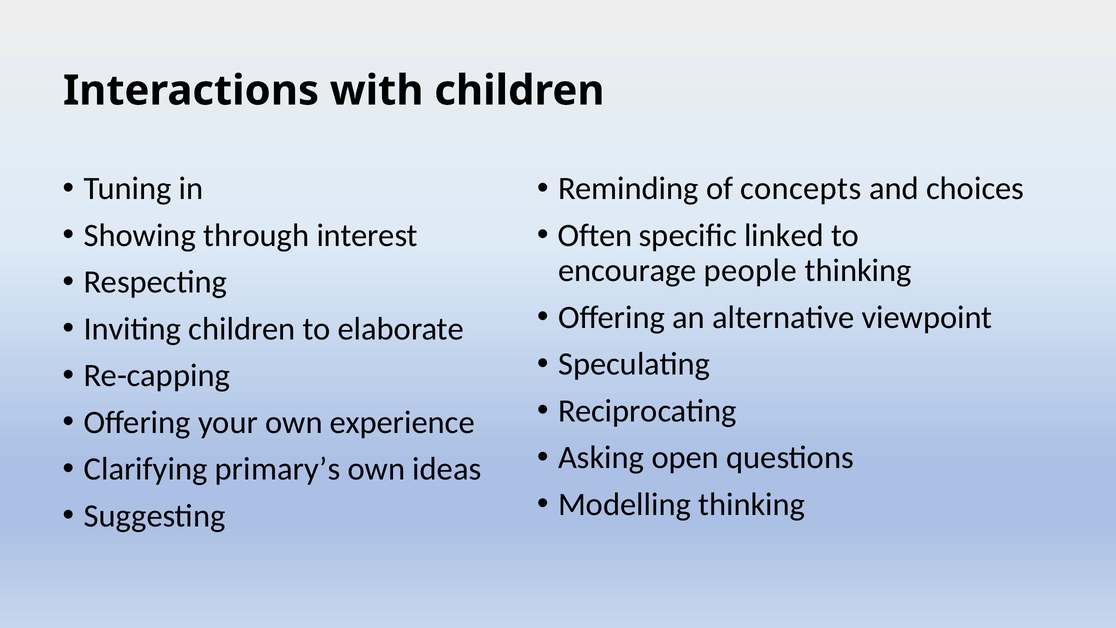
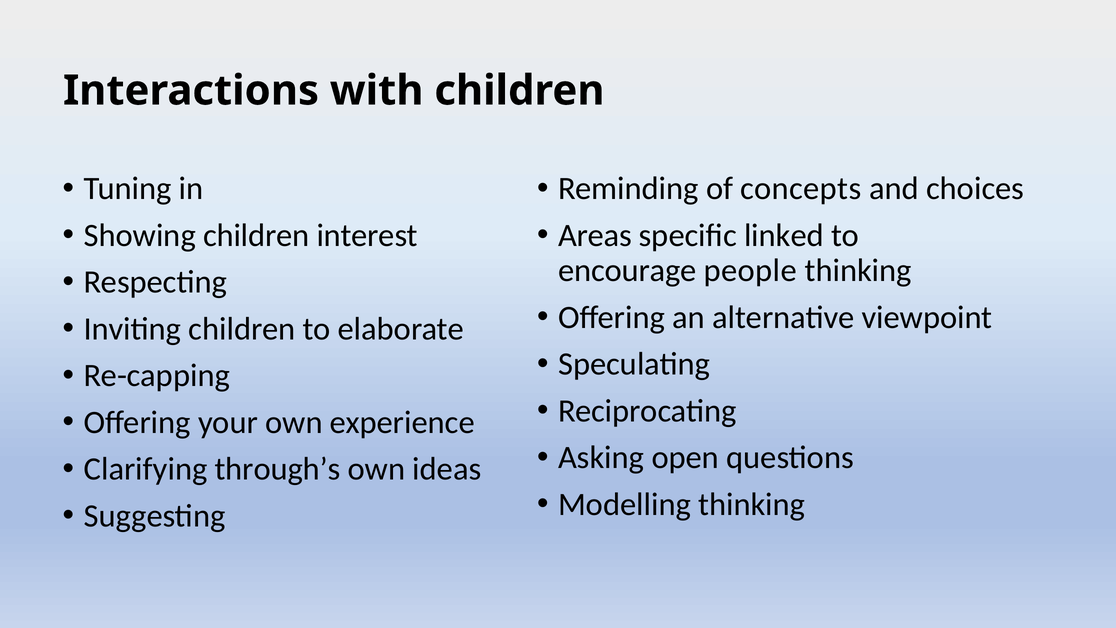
Showing through: through -> children
Often: Often -> Areas
primary’s: primary’s -> through’s
